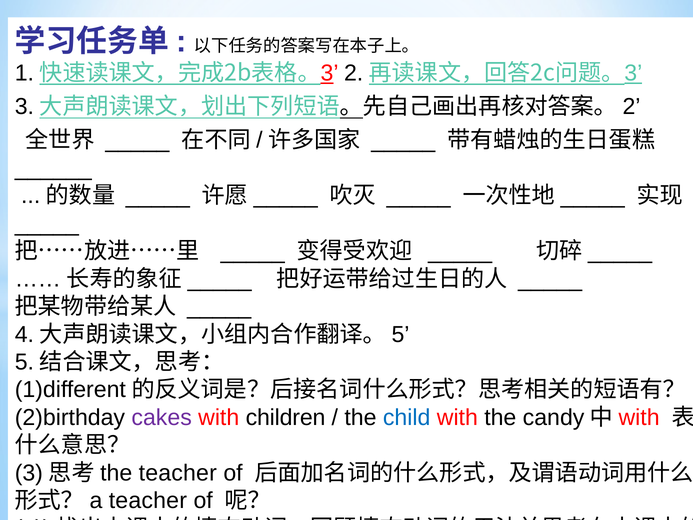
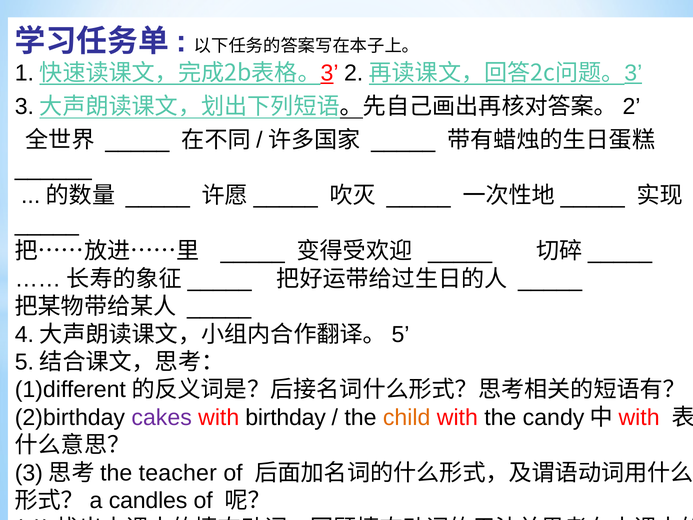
children: children -> birthday
child colour: blue -> orange
teacher at (148, 501): teacher -> candles
